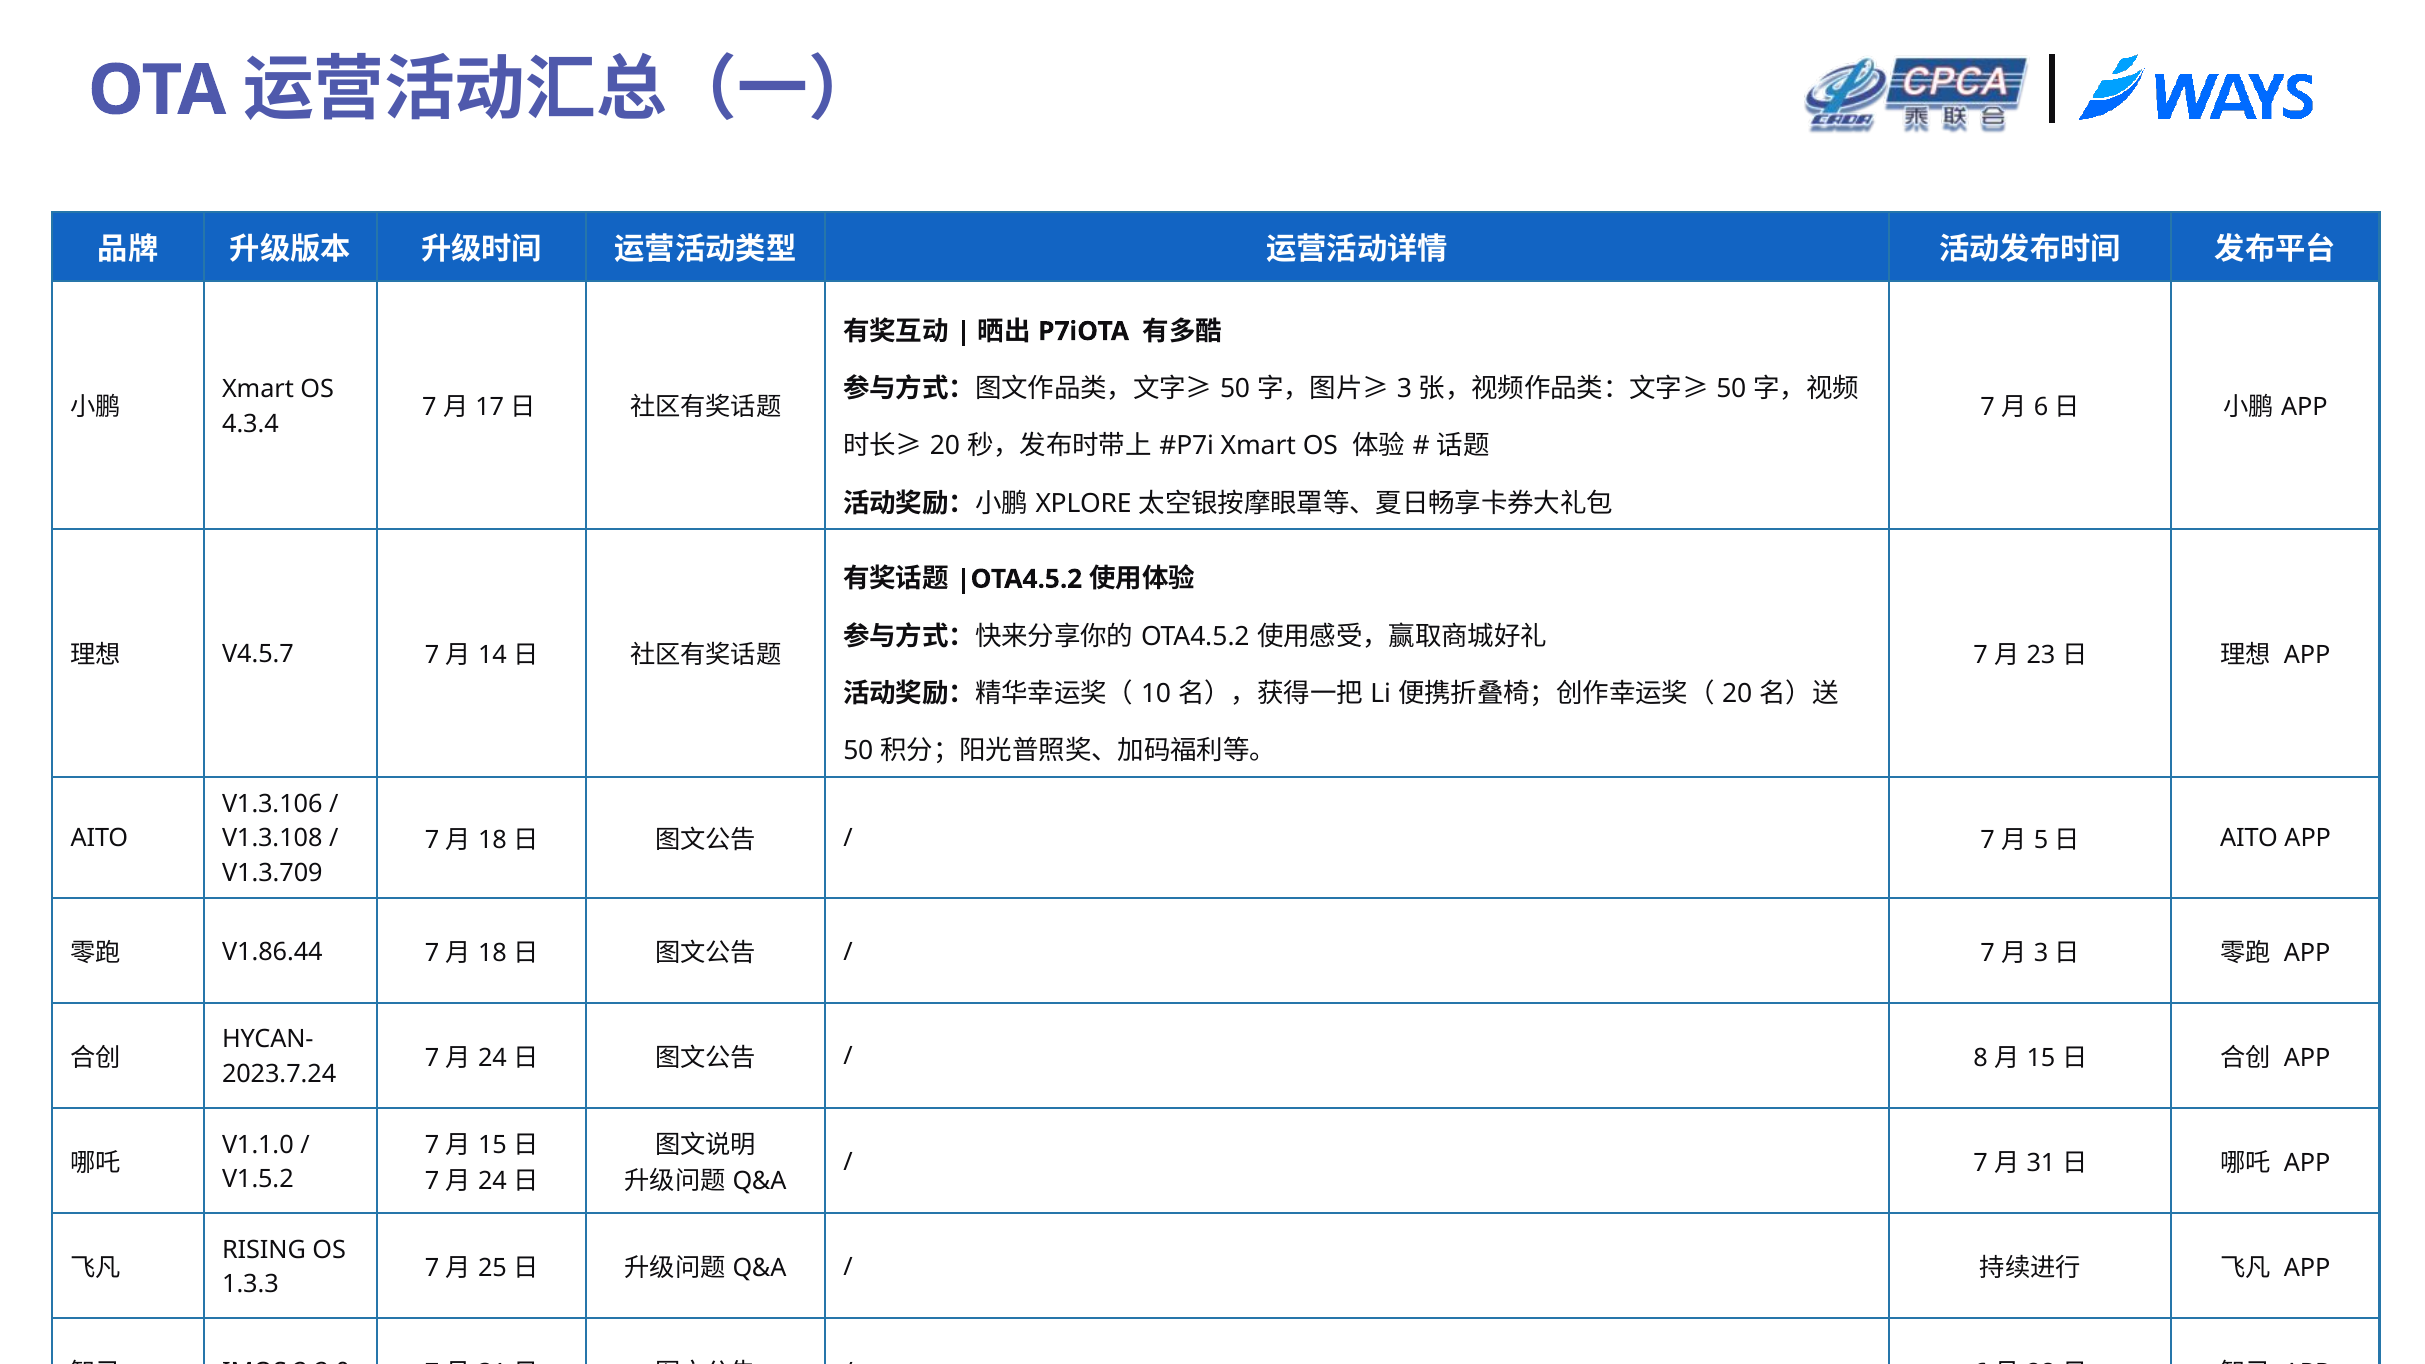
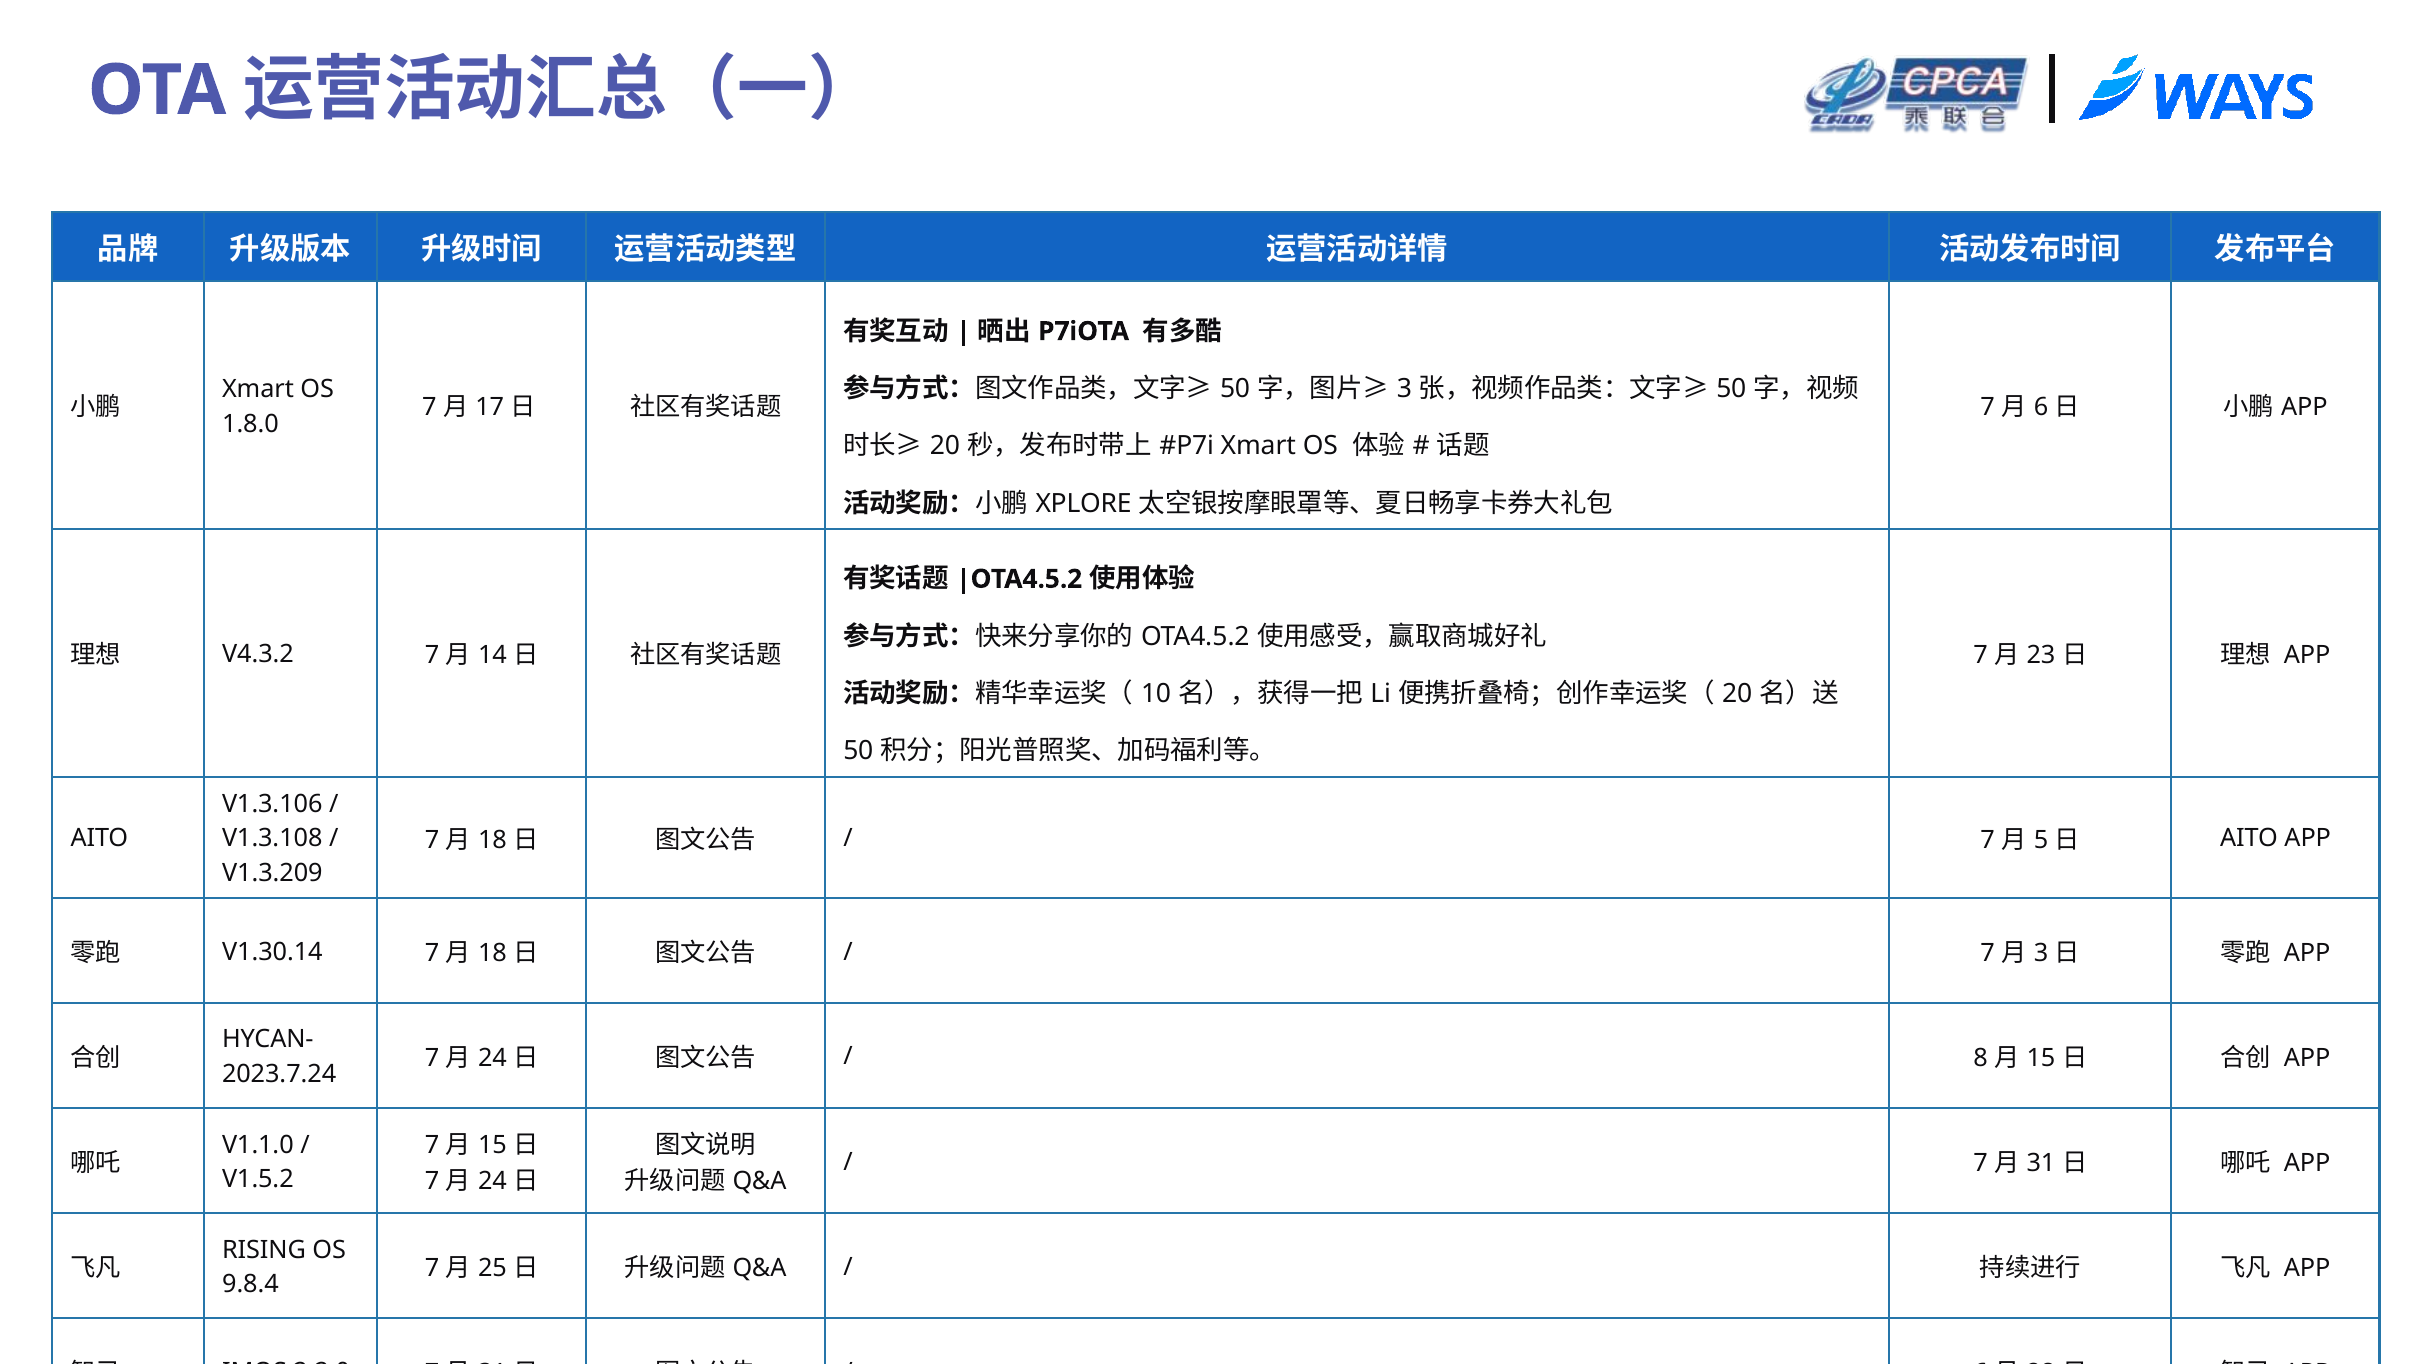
4.3.4: 4.3.4 -> 1.8.0
V4.5.7: V4.5.7 -> V4.3.2
V1.3.709: V1.3.709 -> V1.3.209
V1.86.44: V1.86.44 -> V1.30.14
1.3.3: 1.3.3 -> 9.8.4
